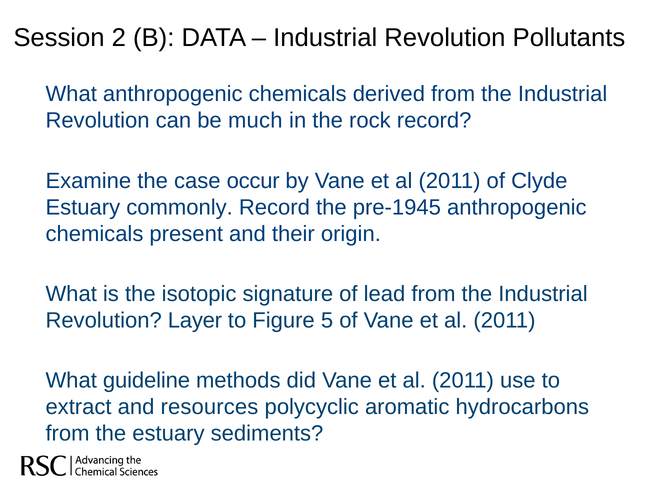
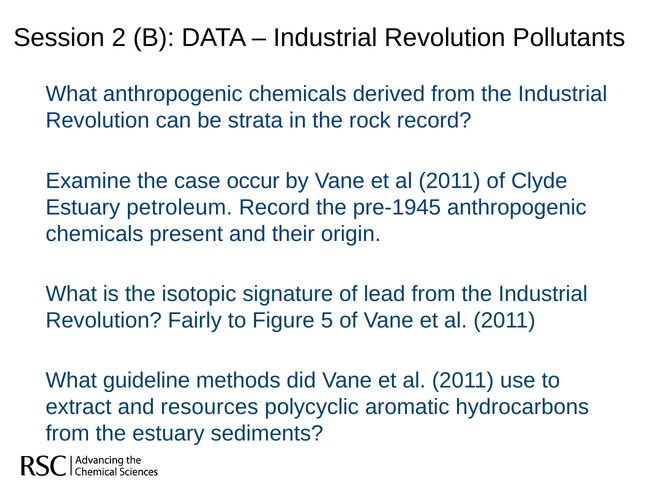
much: much -> strata
commonly: commonly -> petroleum
Layer: Layer -> Fairly
